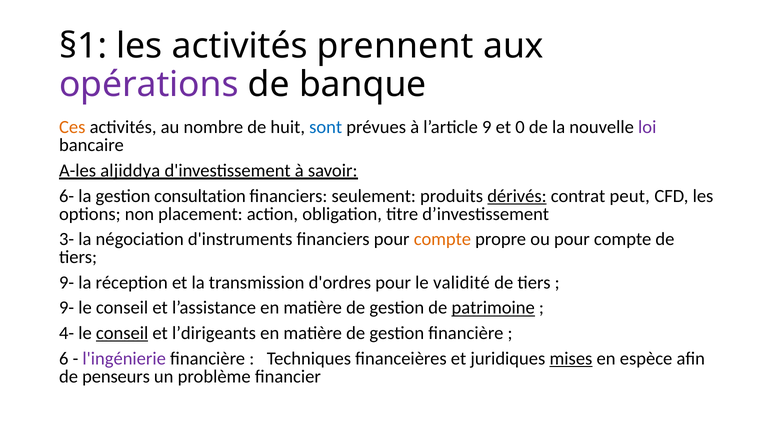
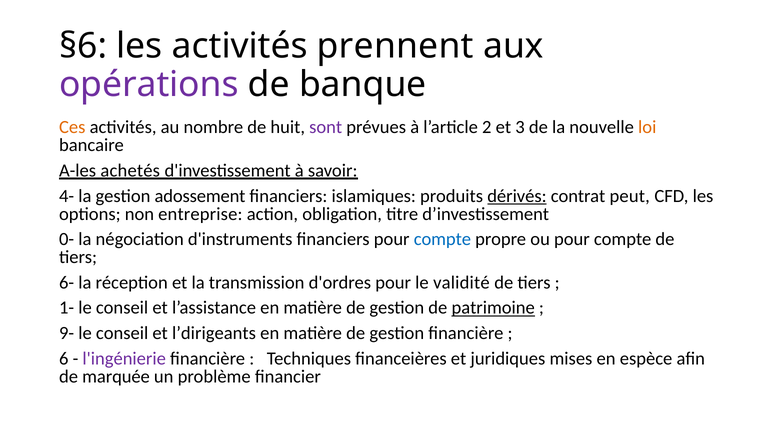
§1: §1 -> §6
sont colour: blue -> purple
9: 9 -> 2
0: 0 -> 3
loi colour: purple -> orange
aljiddya: aljiddya -> achetés
6-: 6- -> 4-
consultation: consultation -> adossement
seulement: seulement -> islamiques
placement: placement -> entreprise
3-: 3- -> 0-
compte at (442, 239) colour: orange -> blue
9- at (67, 283): 9- -> 6-
9- at (67, 308): 9- -> 1-
4-: 4- -> 9-
conseil at (122, 333) underline: present -> none
mises underline: present -> none
penseurs: penseurs -> marquée
